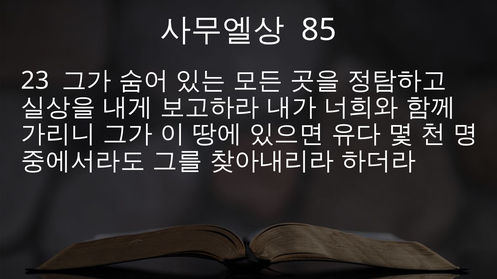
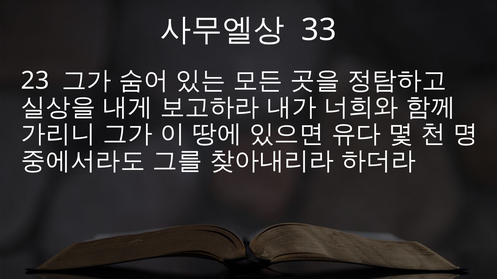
85: 85 -> 33
